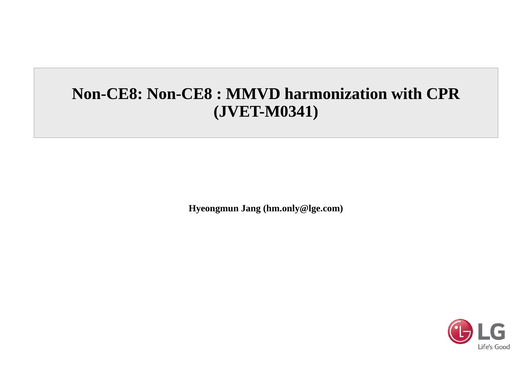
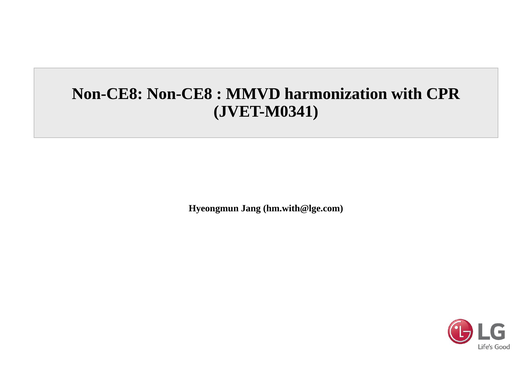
hm.only@lge.com: hm.only@lge.com -> hm.with@lge.com
